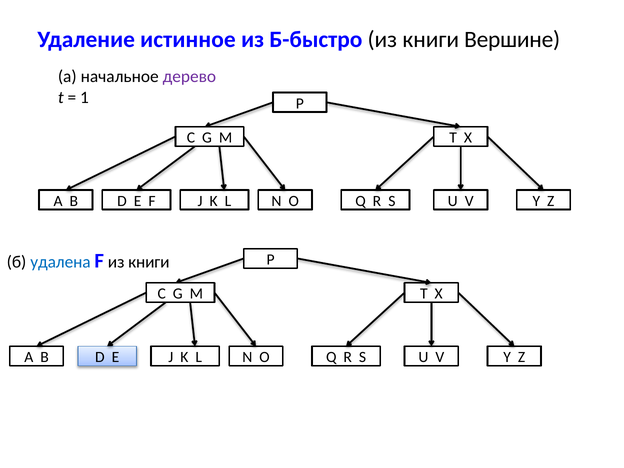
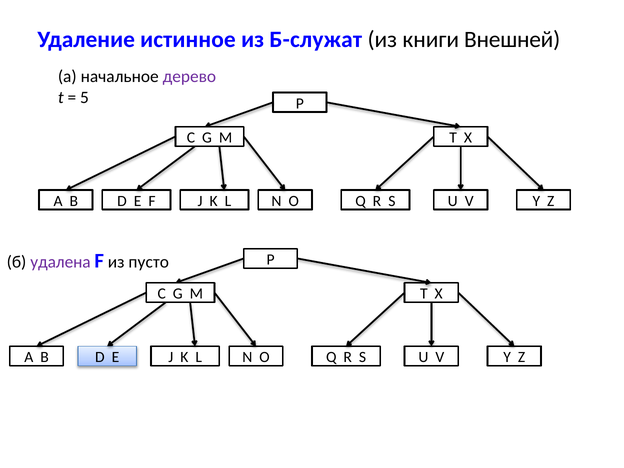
Б-быстро: Б-быстро -> Б-служат
Вершине: Вершине -> Внешней
1: 1 -> 5
удалена colour: blue -> purple
F из книги: книги -> пусто
